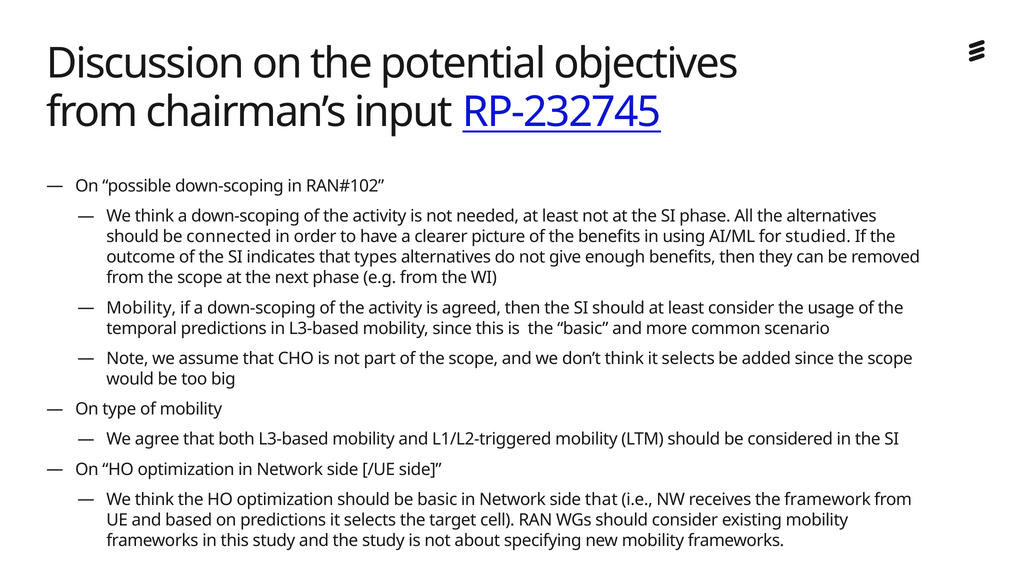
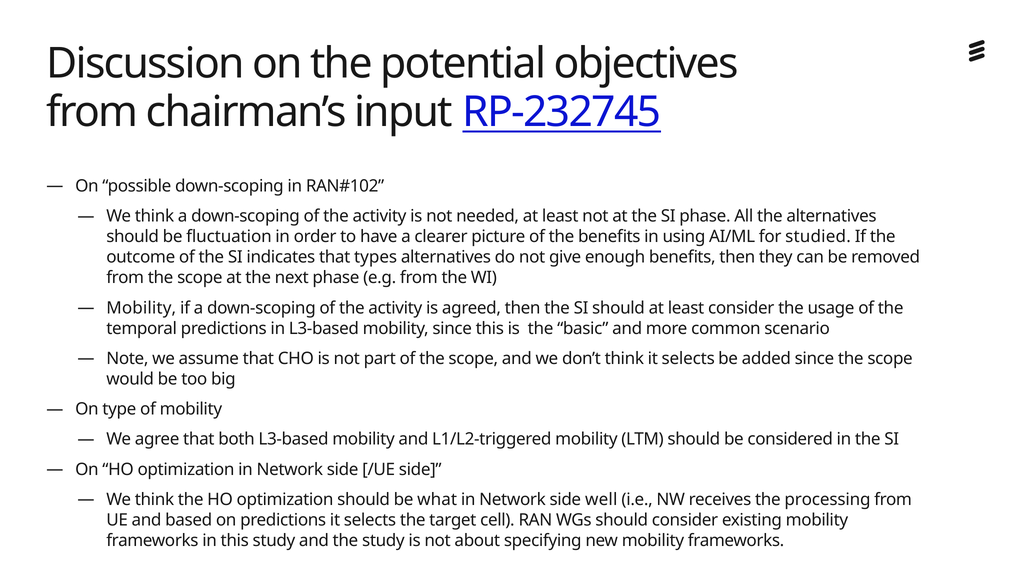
connected: connected -> fluctuation
be basic: basic -> what
side that: that -> well
framework: framework -> processing
